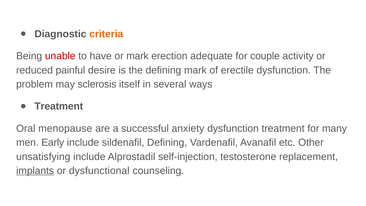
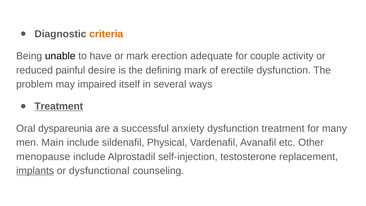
unable colour: red -> black
sclerosis: sclerosis -> impaired
Treatment at (59, 106) underline: none -> present
menopause: menopause -> dyspareunia
Early: Early -> Main
sildenafil Defining: Defining -> Physical
unsatisfying: unsatisfying -> menopause
